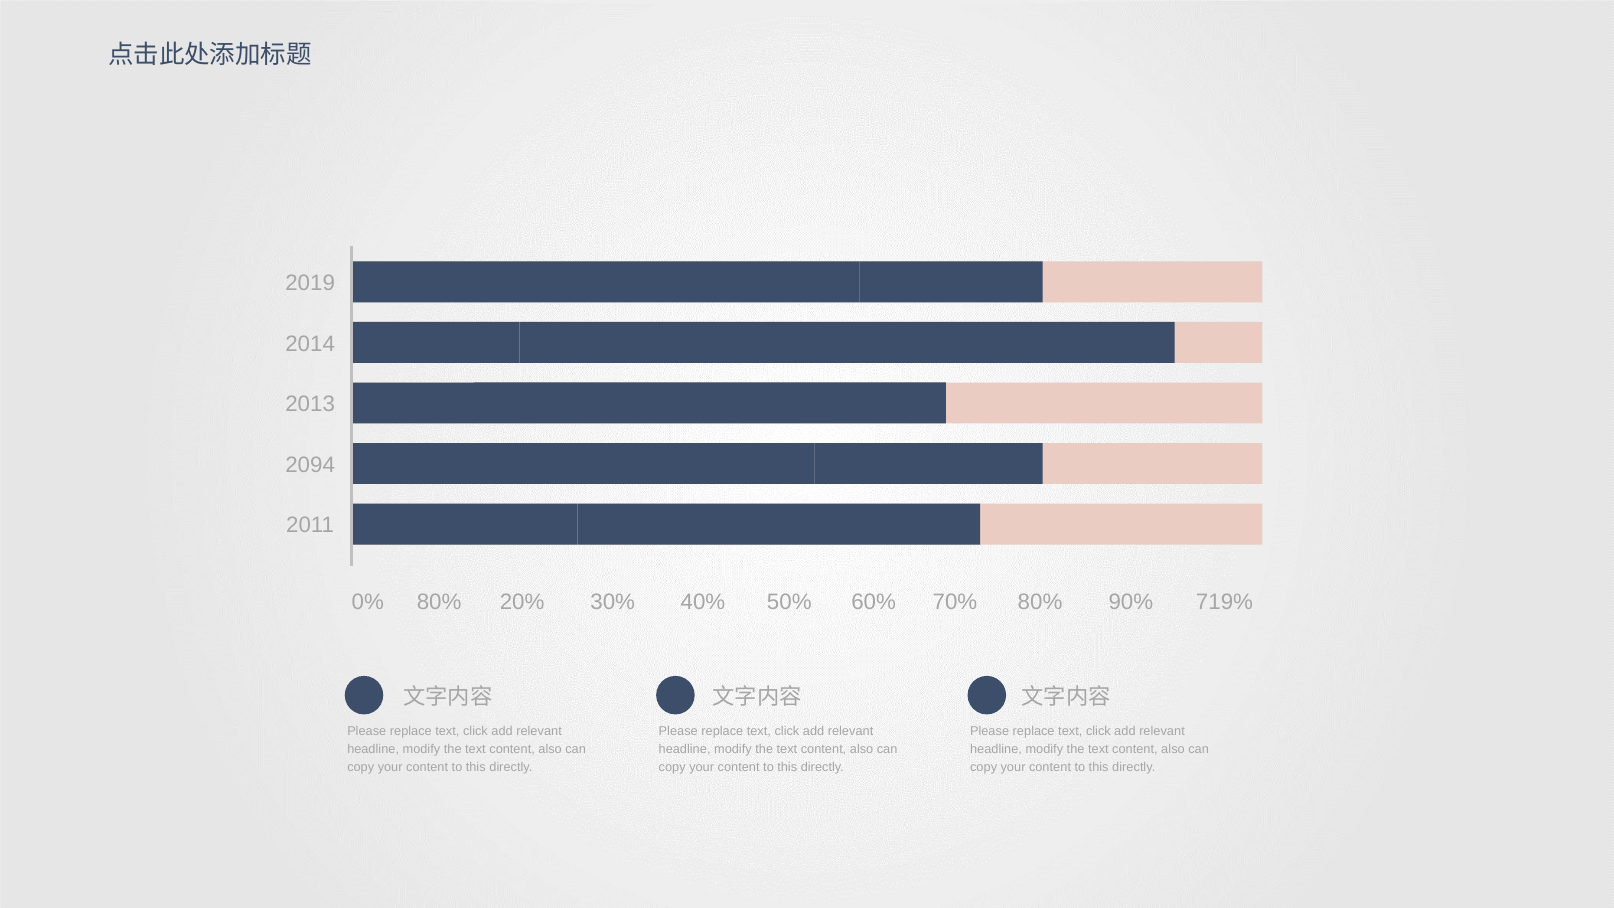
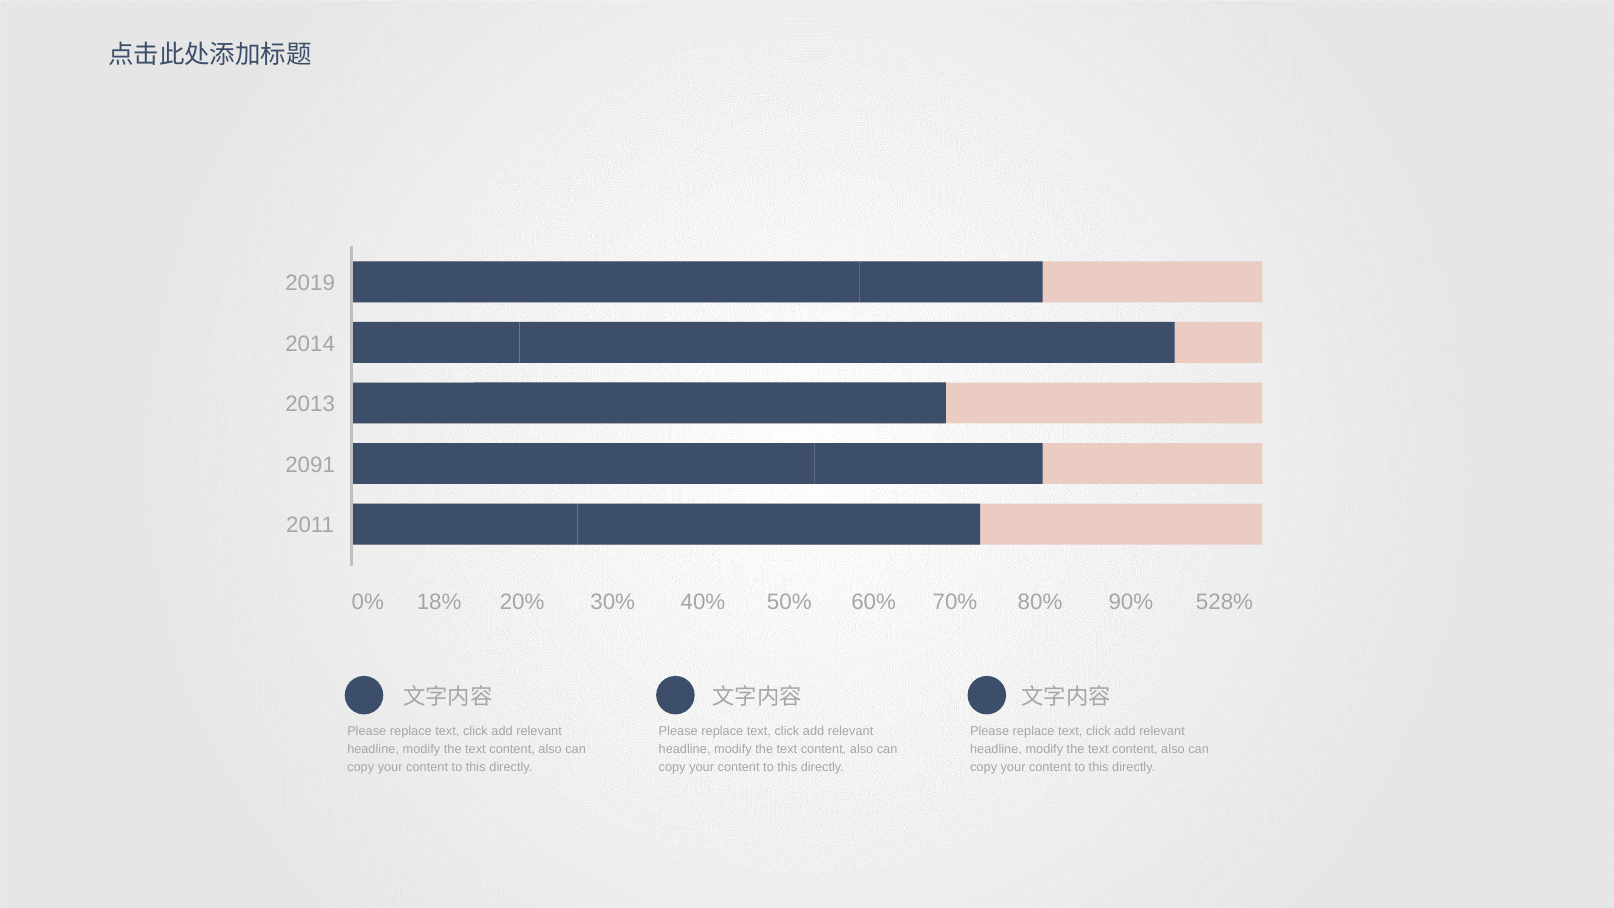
2094: 2094 -> 2091
0% 80%: 80% -> 18%
719%: 719% -> 528%
